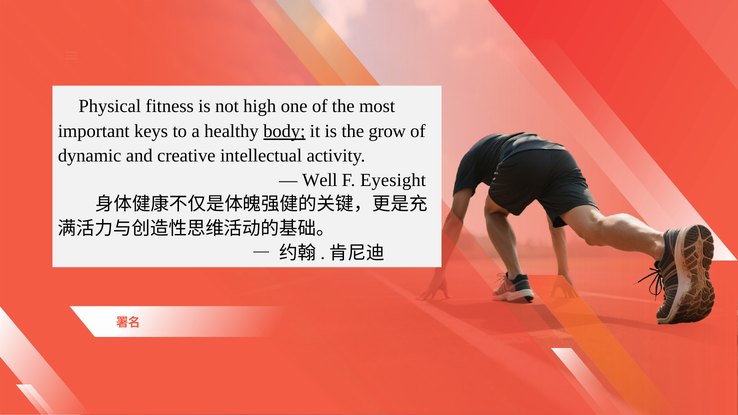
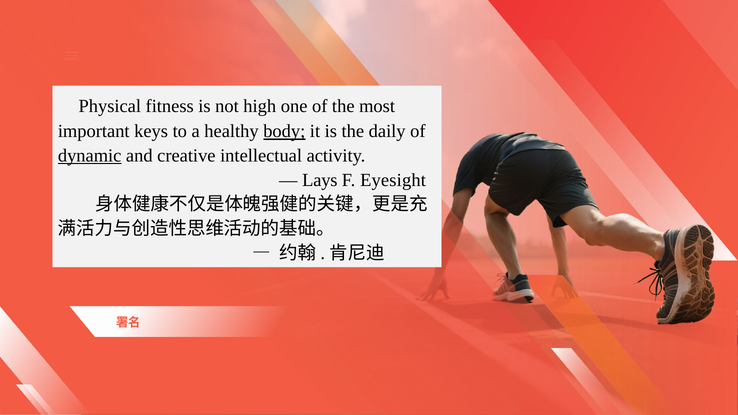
grow: grow -> daily
dynamic underline: none -> present
Well: Well -> Lays
